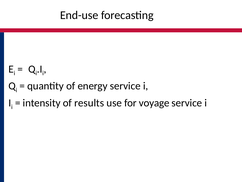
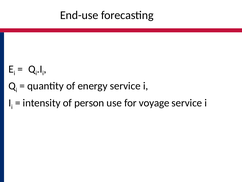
results: results -> person
